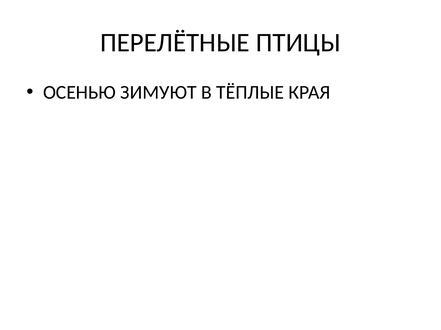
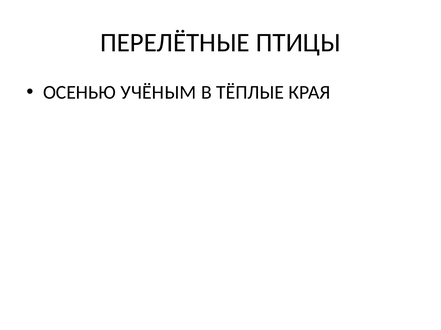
ЗИМУЮТ: ЗИМУЮТ -> УЧЁНЫМ
